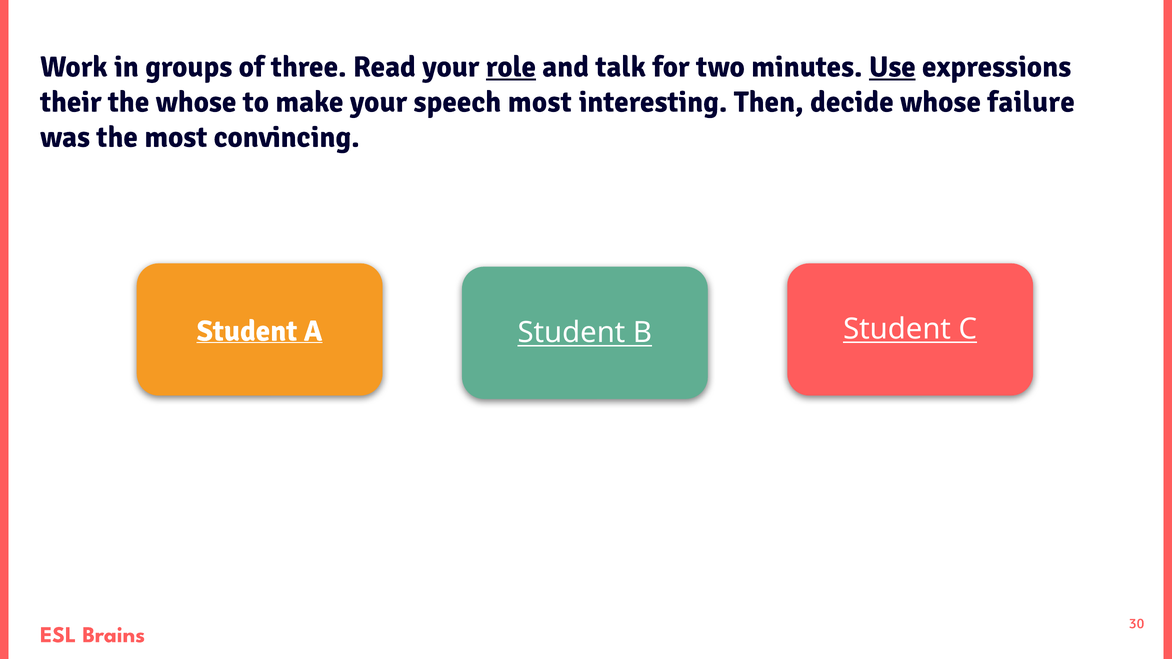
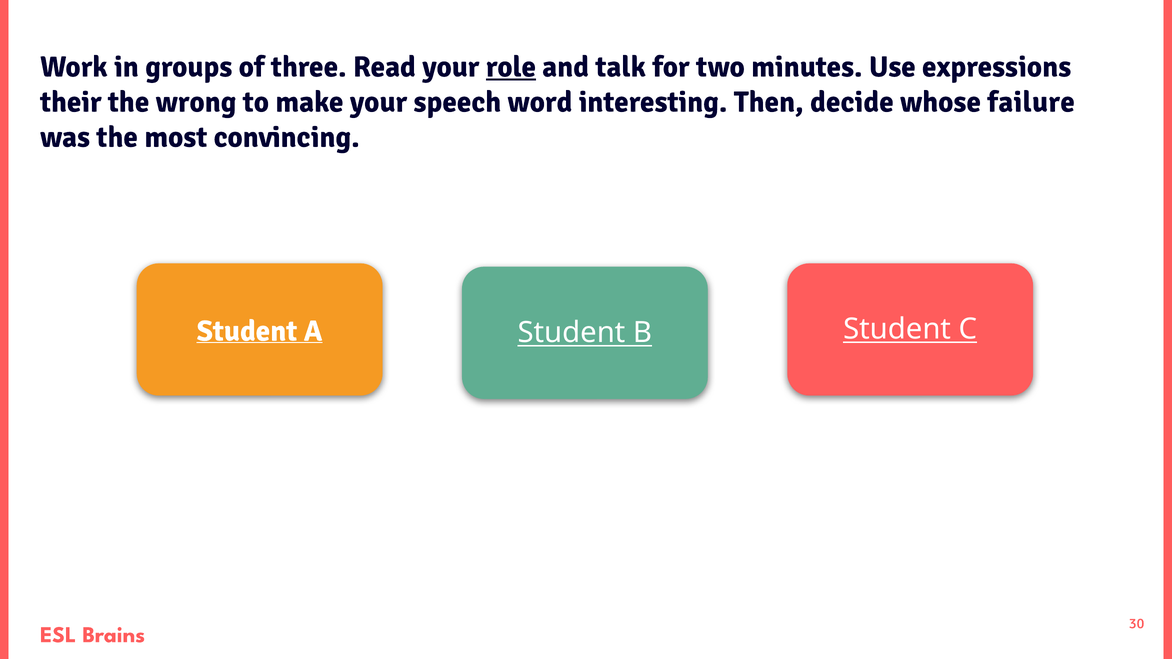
Use underline: present -> none
the whose: whose -> wrong
speech most: most -> word
